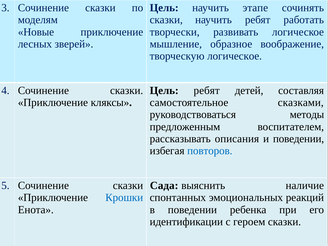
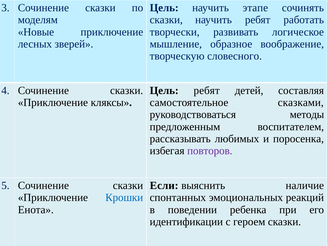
творческую логическое: логическое -> словесного
описания: описания -> любимых
и поведении: поведении -> поросенка
повторов colour: blue -> purple
Сада: Сада -> Если
